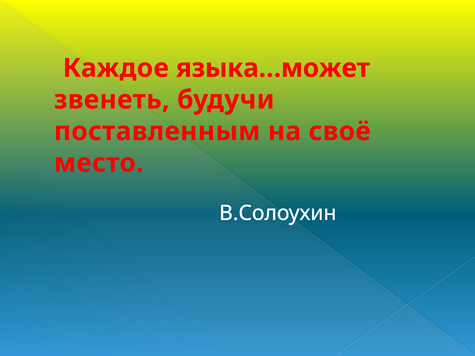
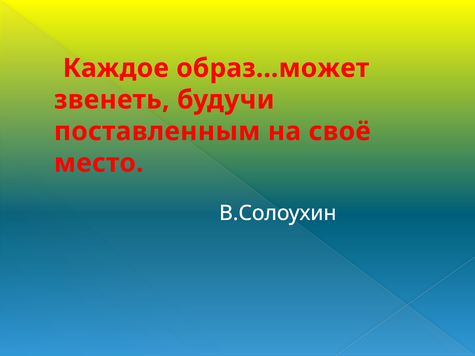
языка…может: языка…может -> образ…может
